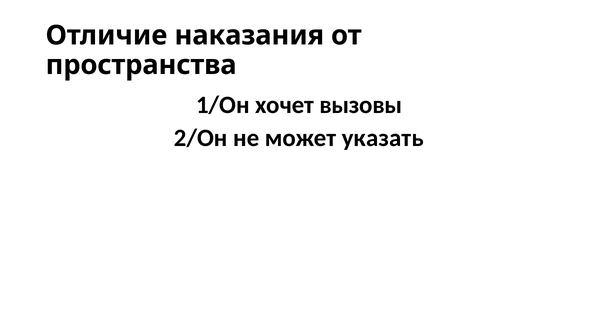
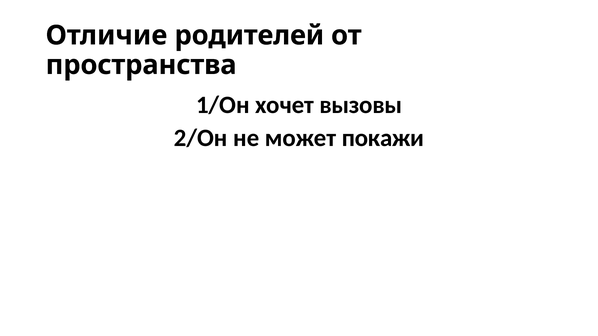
наказания: наказания -> родителей
указать: указать -> покажи
